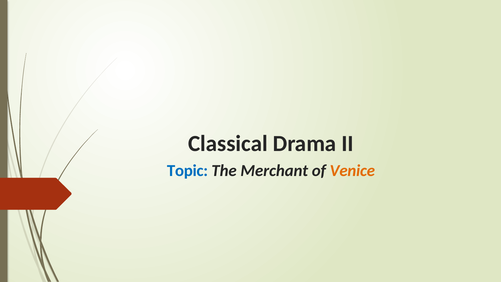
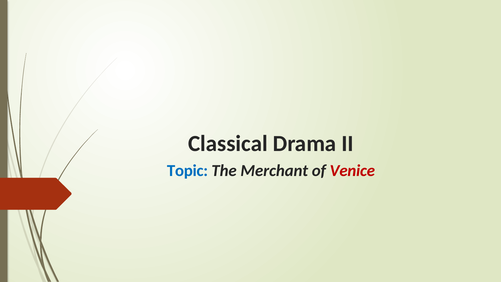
Venice colour: orange -> red
